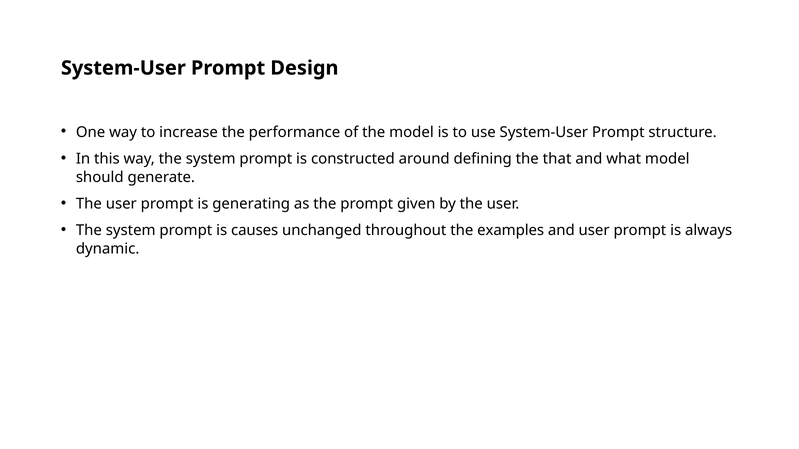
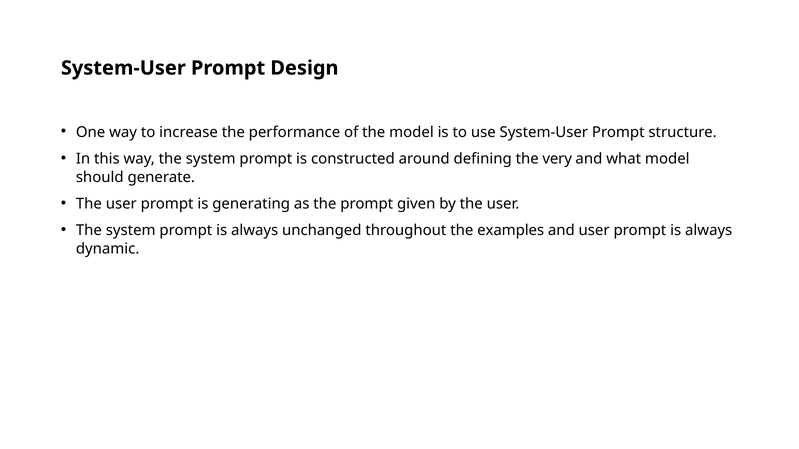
that: that -> very
system prompt is causes: causes -> always
